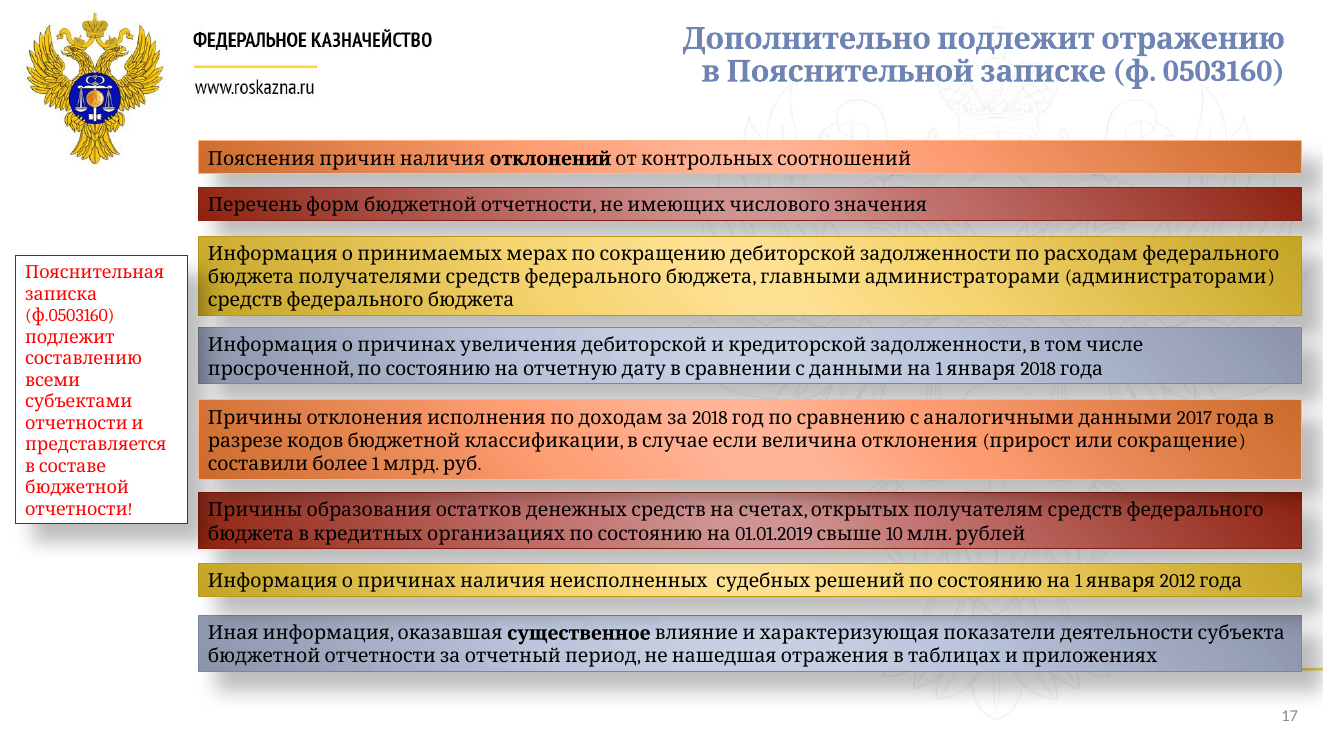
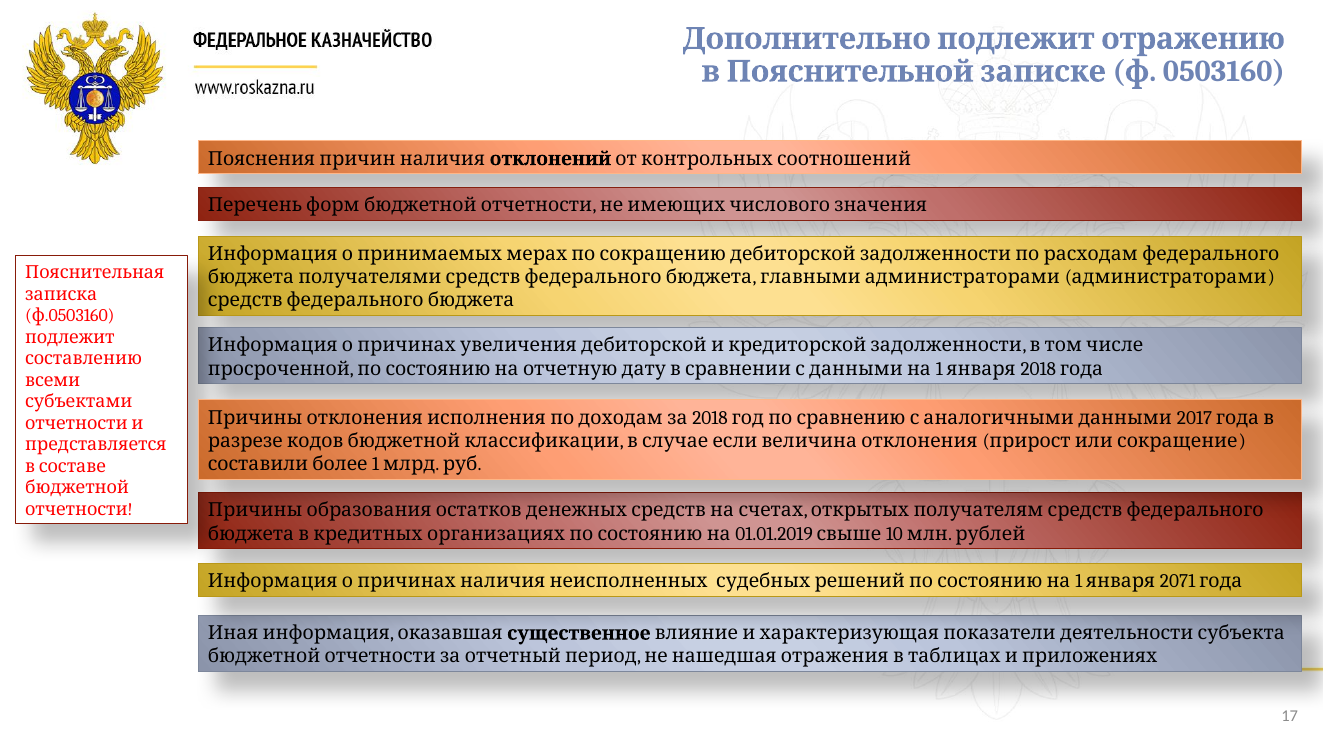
2012: 2012 -> 2071
